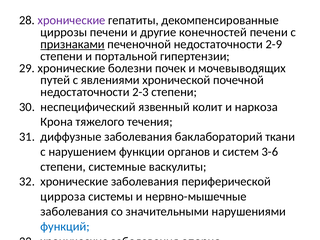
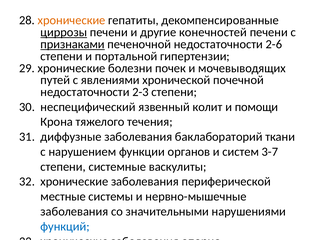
хронические at (72, 20) colour: purple -> orange
циррозы underline: none -> present
2-9: 2-9 -> 2-6
наркоза: наркоза -> помощи
3-6: 3-6 -> 3-7
цирроза: цирроза -> местные
